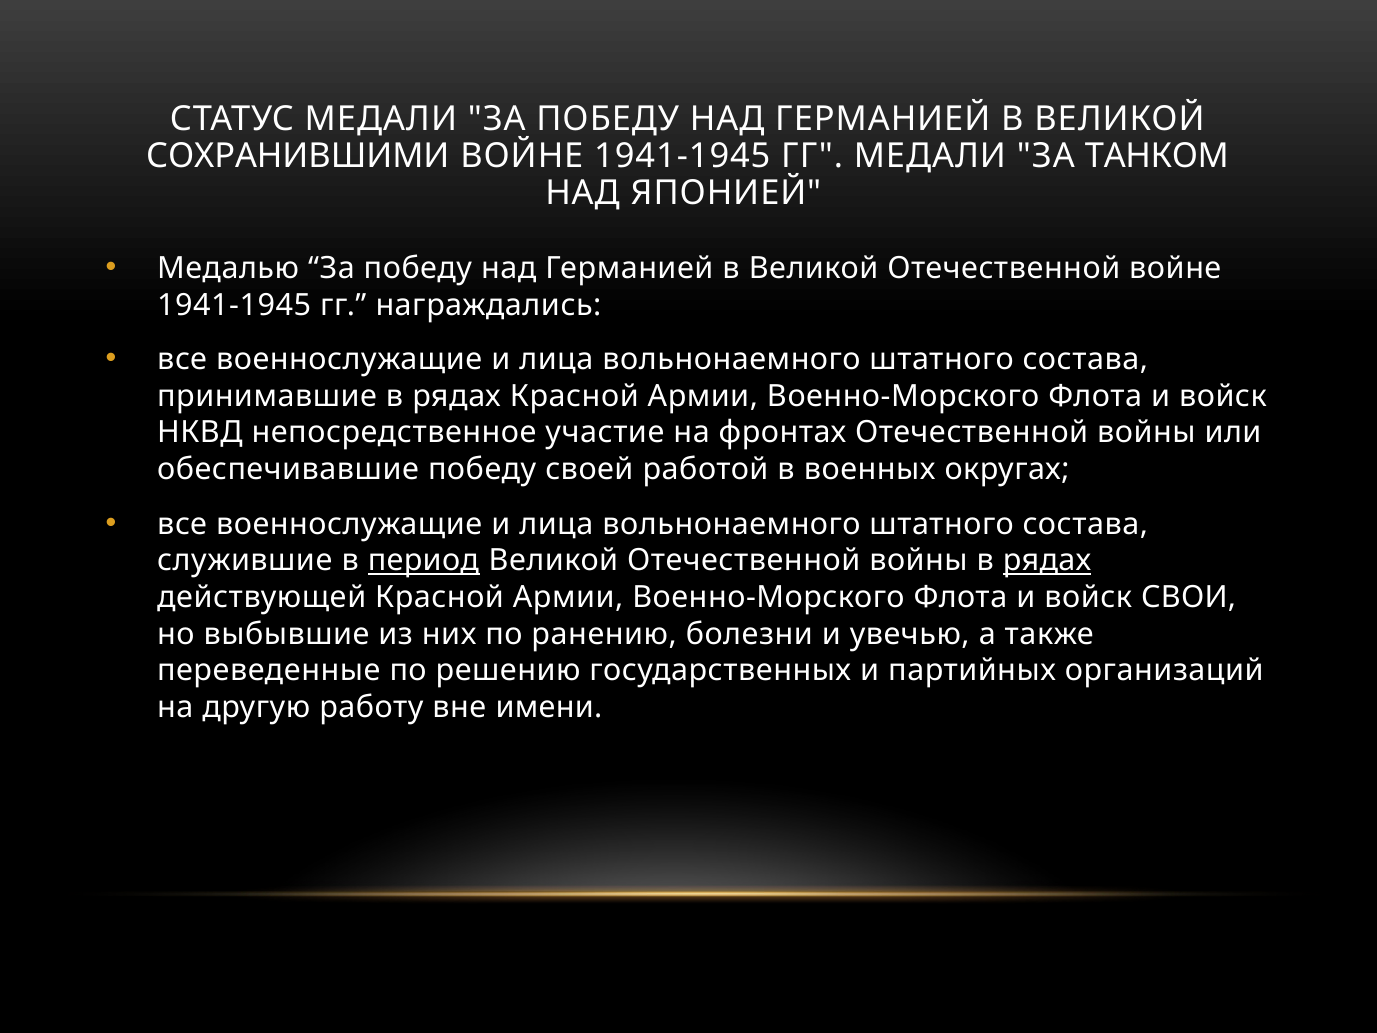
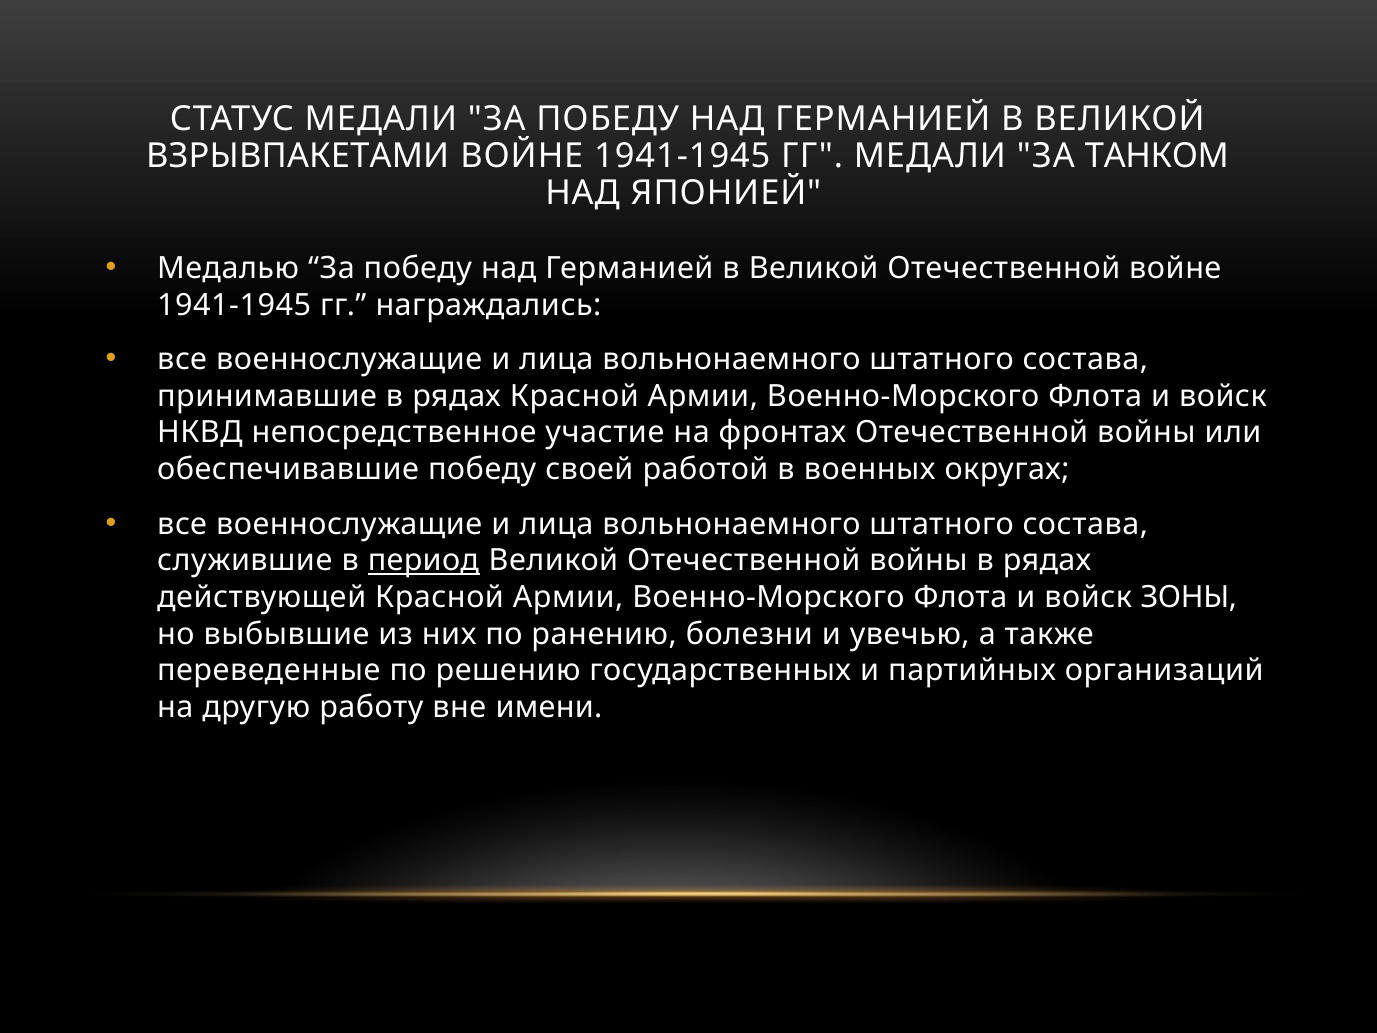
СОХРАНИВШИМИ: СОХРАНИВШИМИ -> ВЗРЫВПАКЕТАМИ
рядах at (1047, 560) underline: present -> none
СВОИ: СВОИ -> ЗОНЫ
